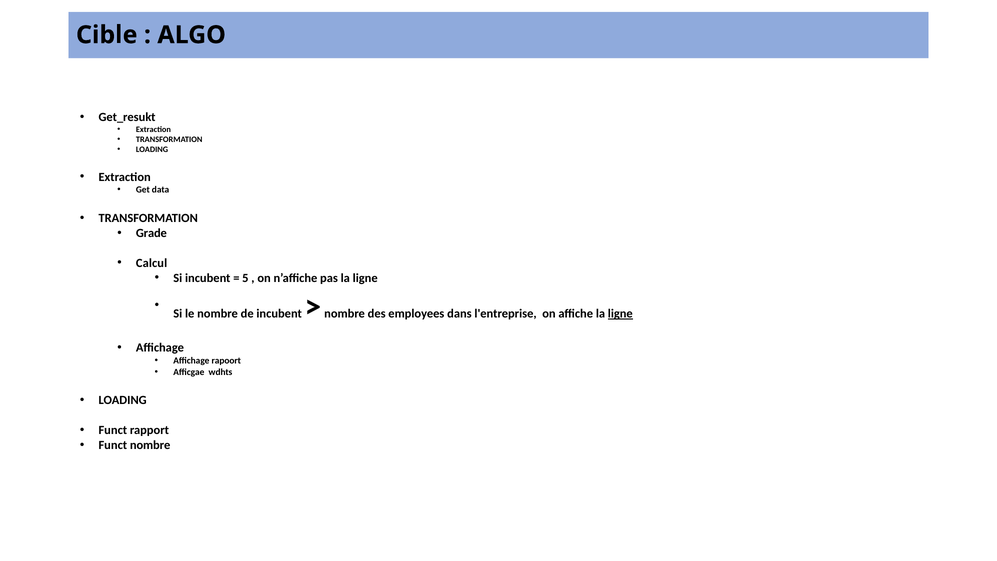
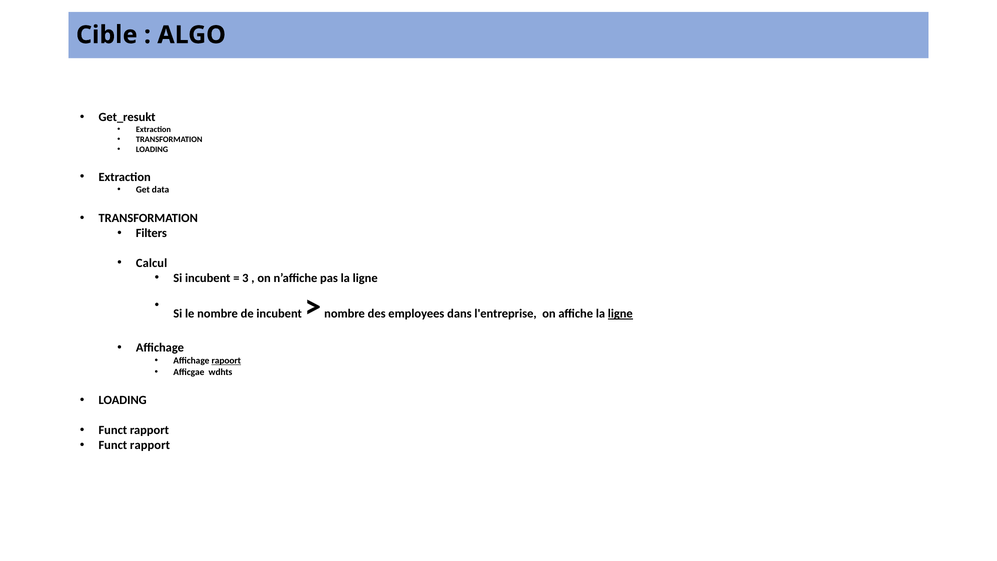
Grade: Grade -> Filters
5: 5 -> 3
rapoort underline: none -> present
nombre at (150, 445): nombre -> rapport
